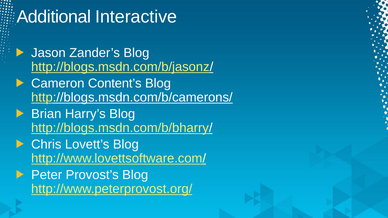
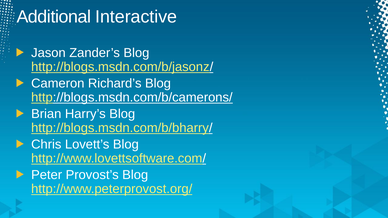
Content’s: Content’s -> Richard’s
